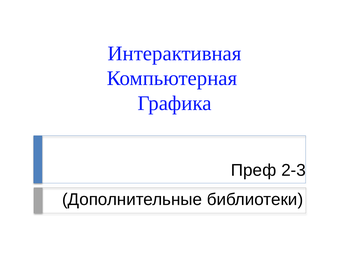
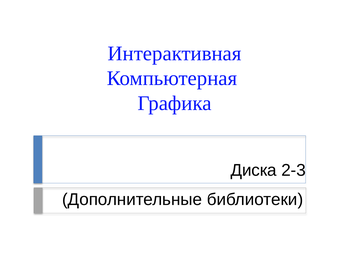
Преф: Преф -> Диска
